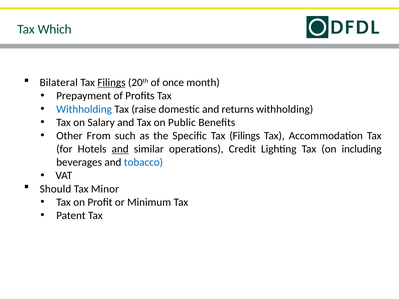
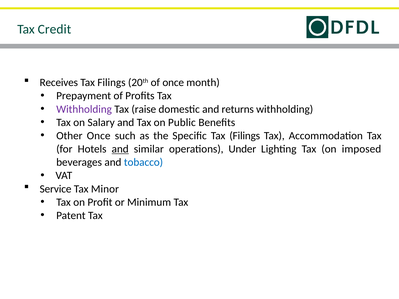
Which: Which -> Credit
Bilateral: Bilateral -> Receives
Filings at (111, 83) underline: present -> none
Withholding at (84, 109) colour: blue -> purple
Other From: From -> Once
Credit: Credit -> Under
including: including -> imposed
Should: Should -> Service
